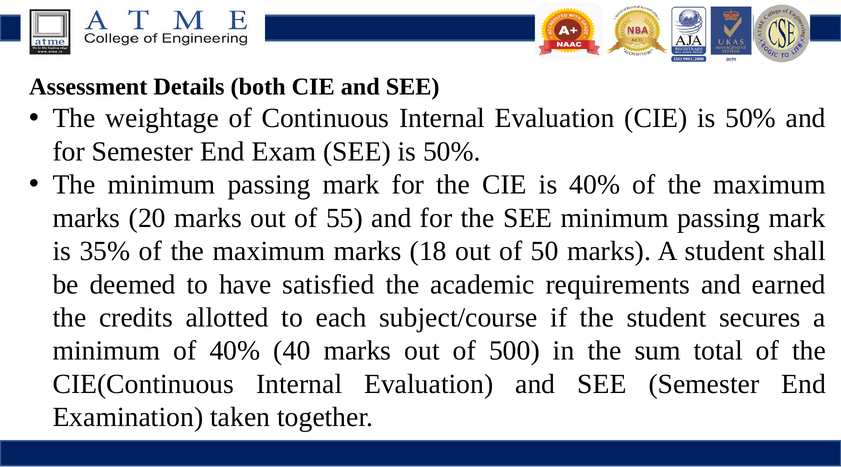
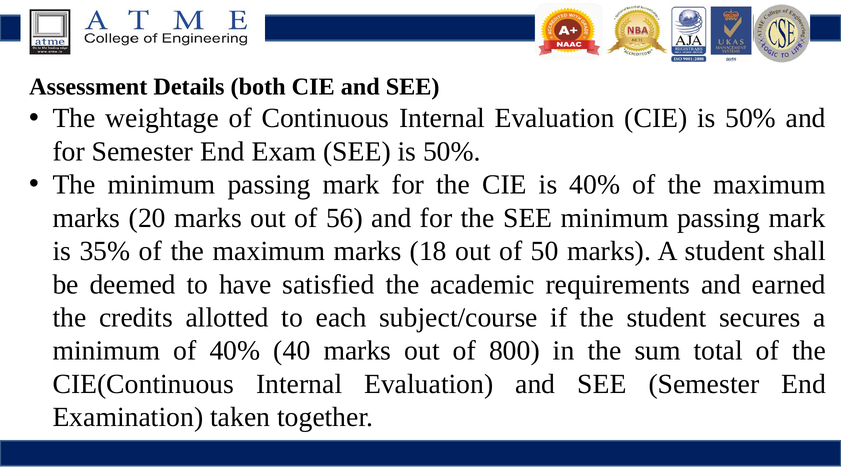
55: 55 -> 56
500: 500 -> 800
